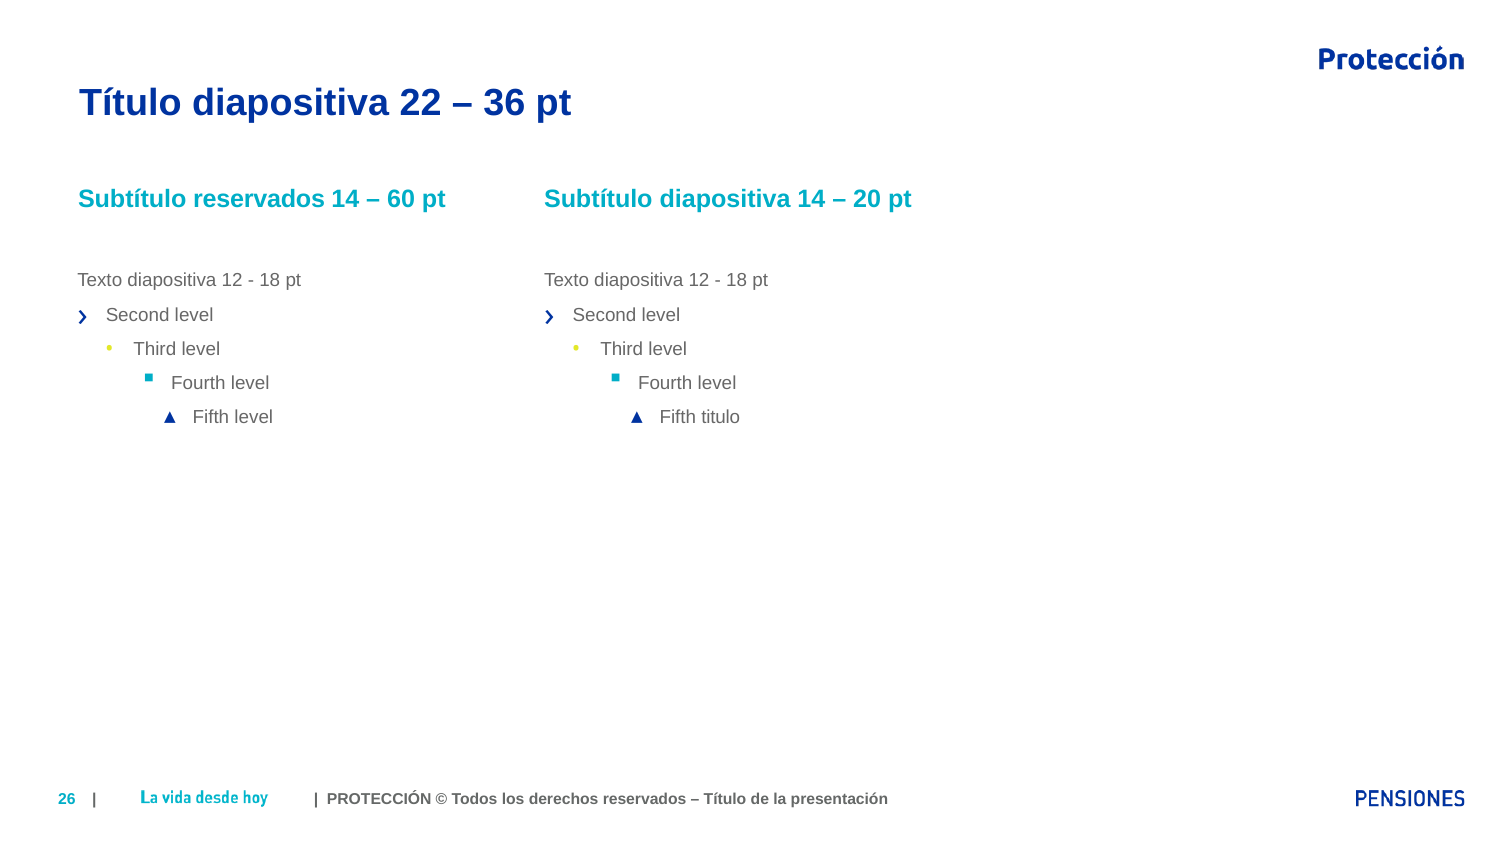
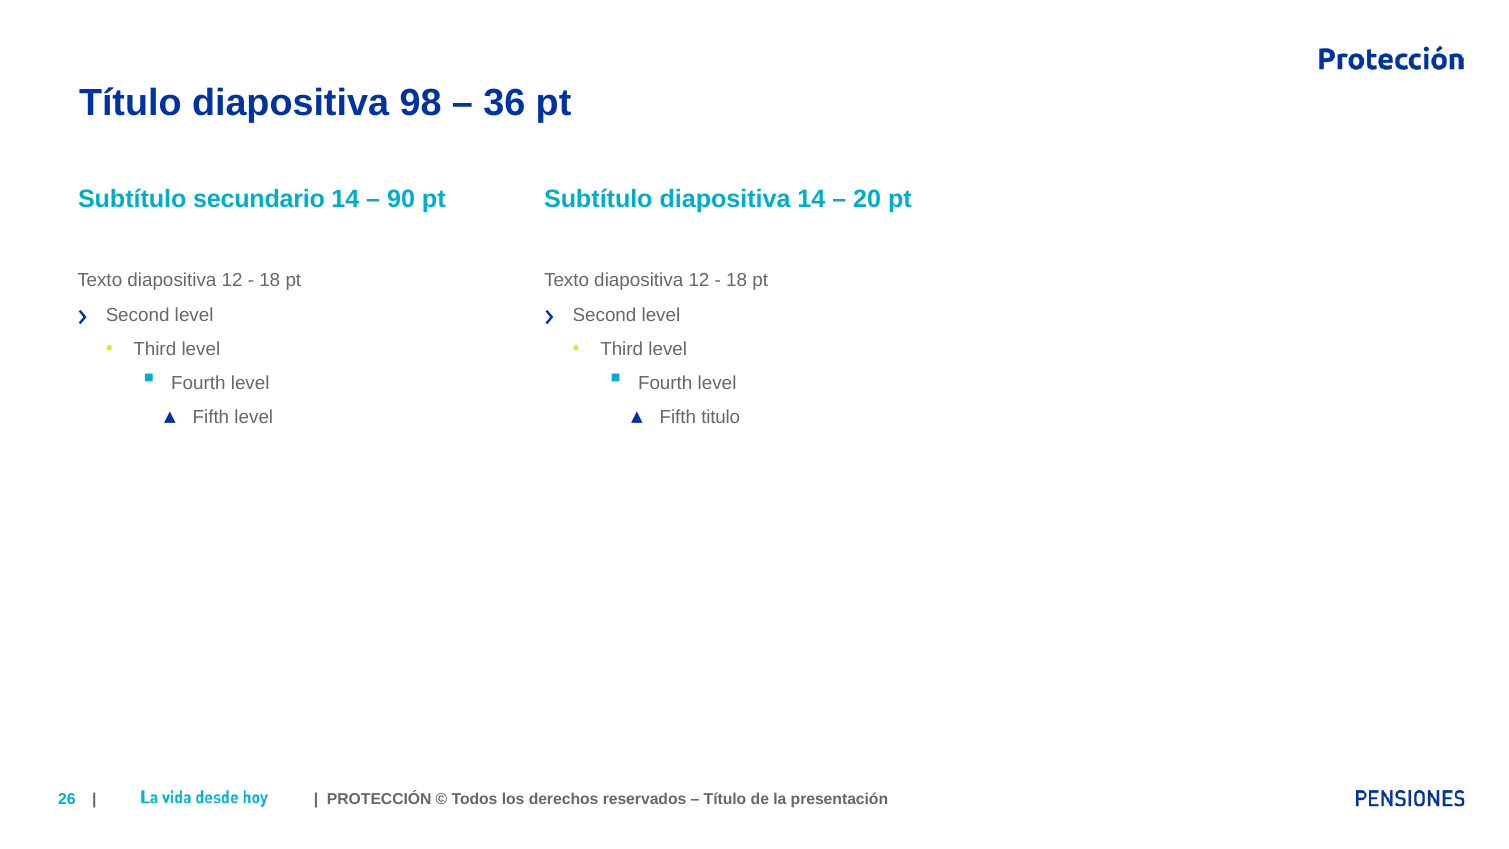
22: 22 -> 98
Subtítulo reservados: reservados -> secundario
60: 60 -> 90
